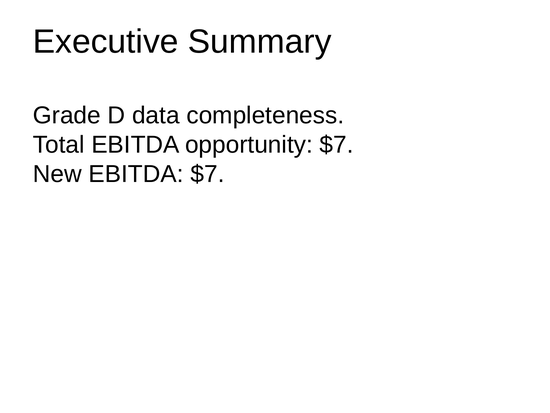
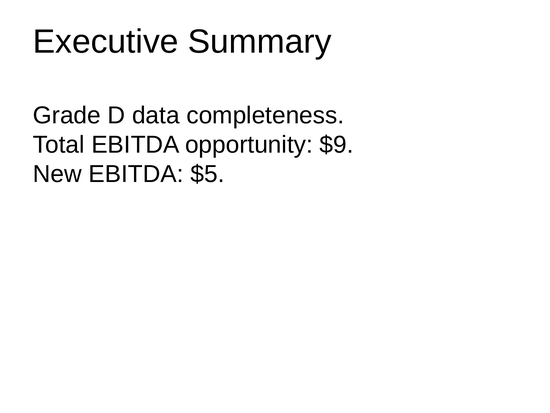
opportunity $7: $7 -> $9
EBITDA $7: $7 -> $5
